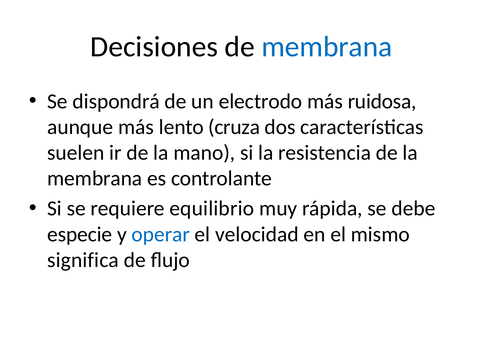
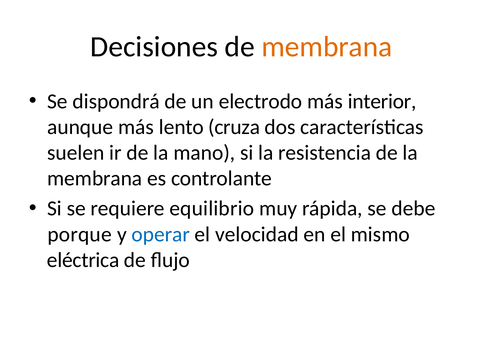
membrana at (327, 47) colour: blue -> orange
ruidosa: ruidosa -> interior
especie: especie -> porque
significa: significa -> eléctrica
